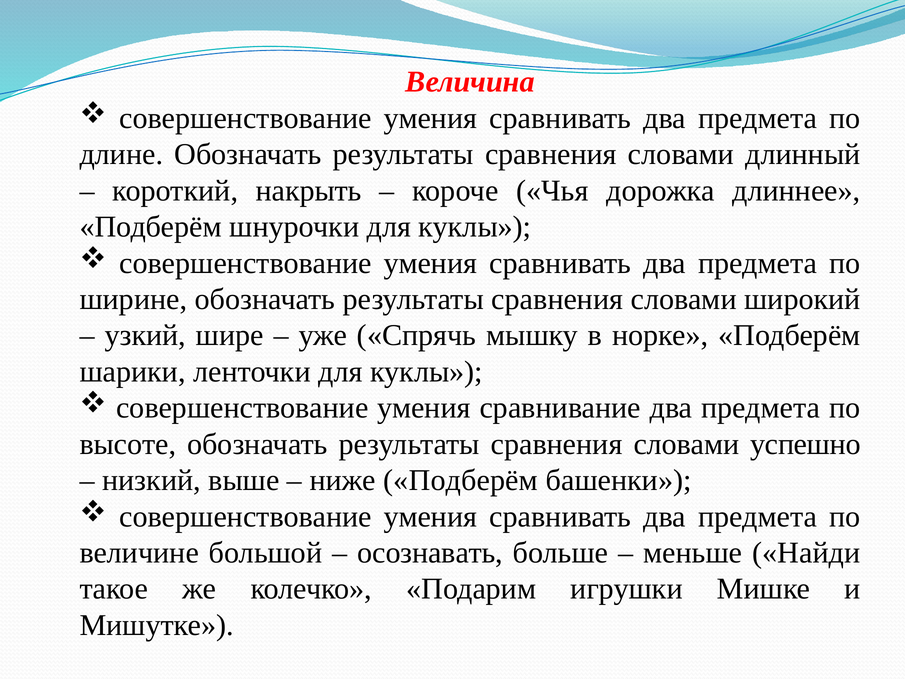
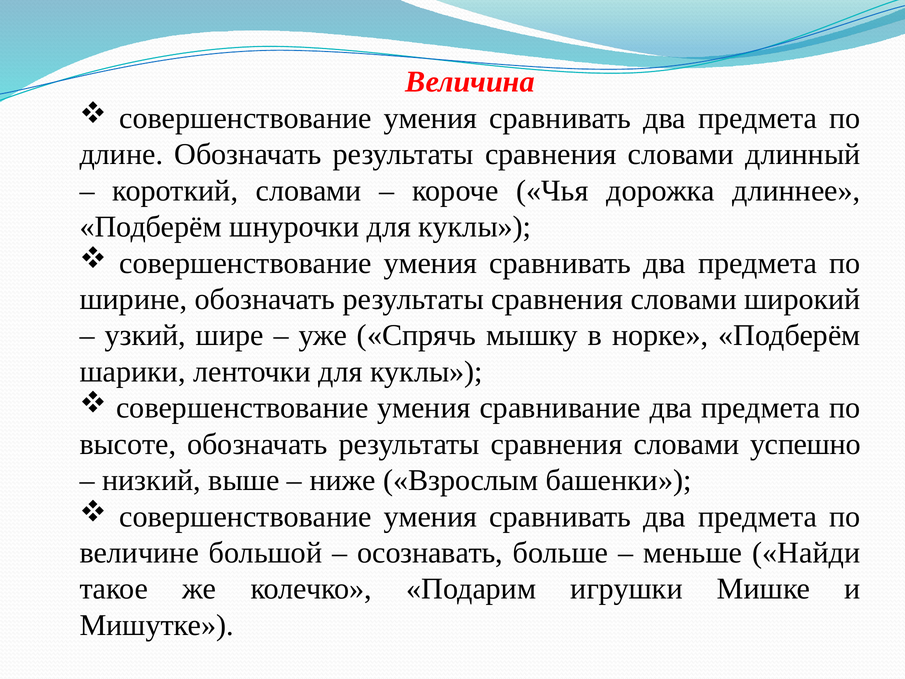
короткий накрыть: накрыть -> словами
ниже Подберём: Подберём -> Взрослым
